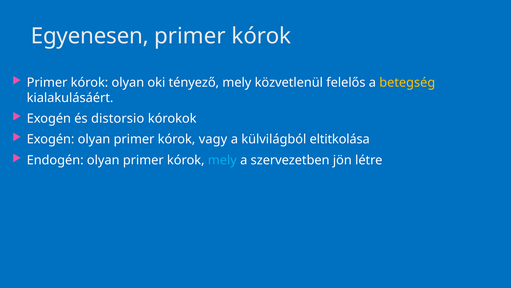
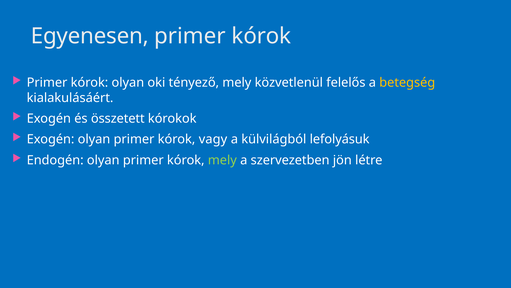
distorsio: distorsio -> összetett
eltitkolása: eltitkolása -> lefolyásuk
mely at (222, 160) colour: light blue -> light green
